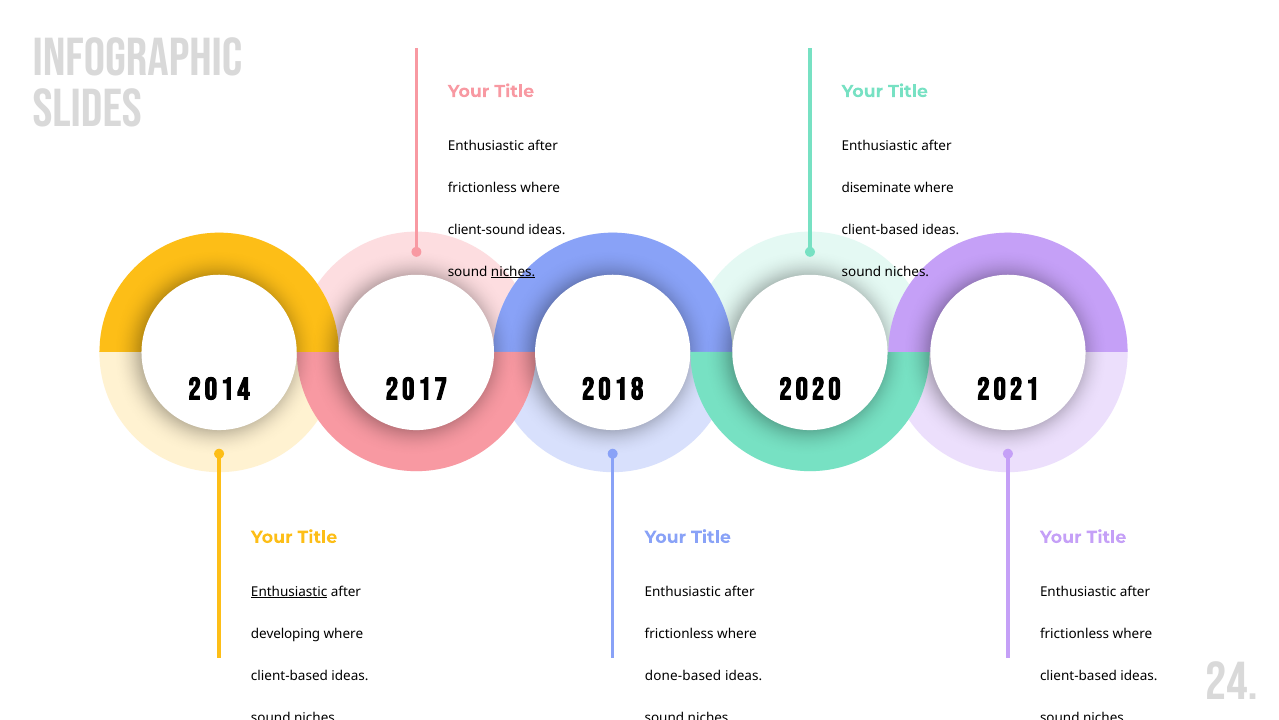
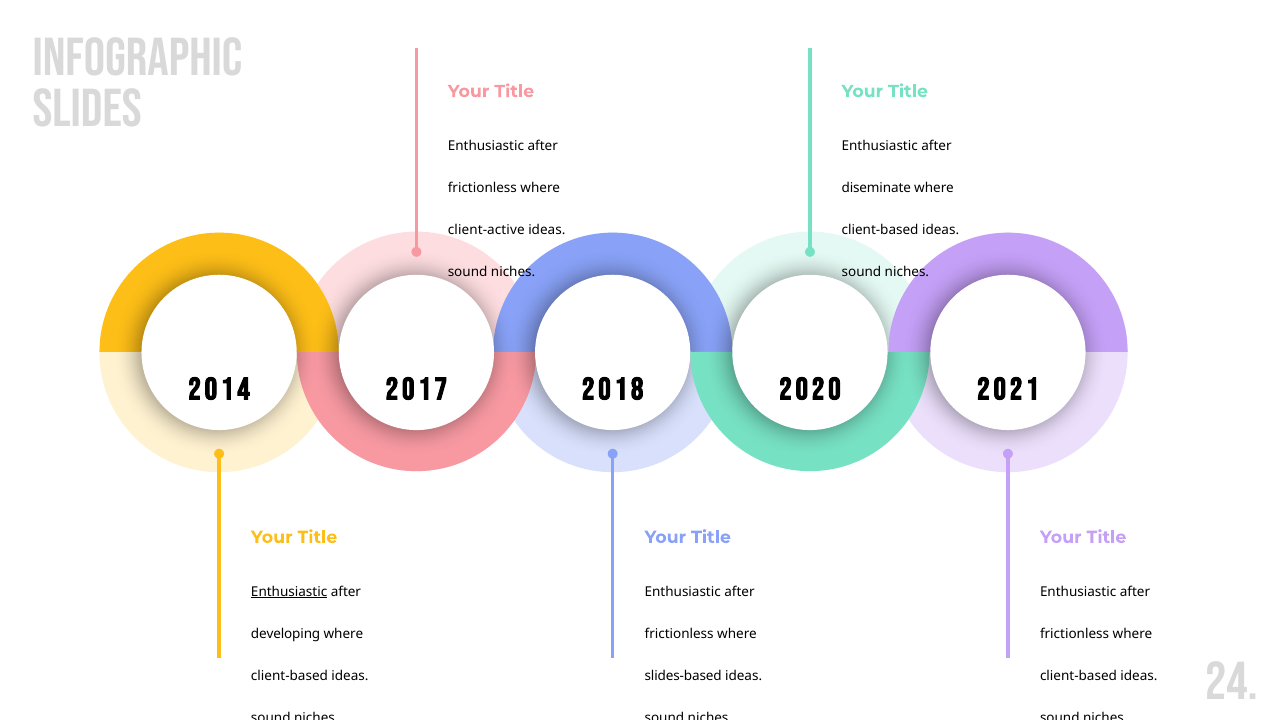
client-sound: client-sound -> client-active
niches at (513, 272) underline: present -> none
done-based: done-based -> slides-based
